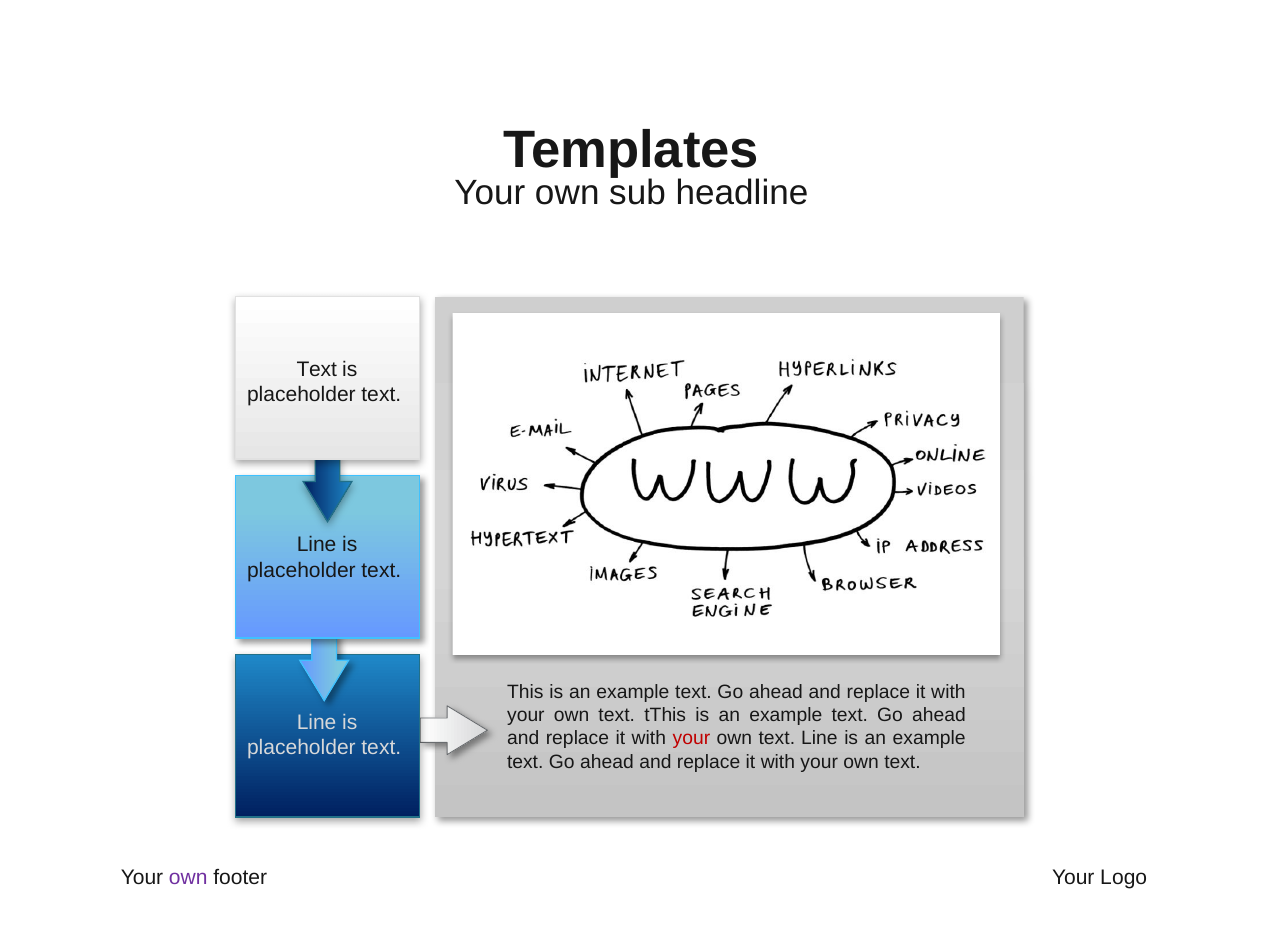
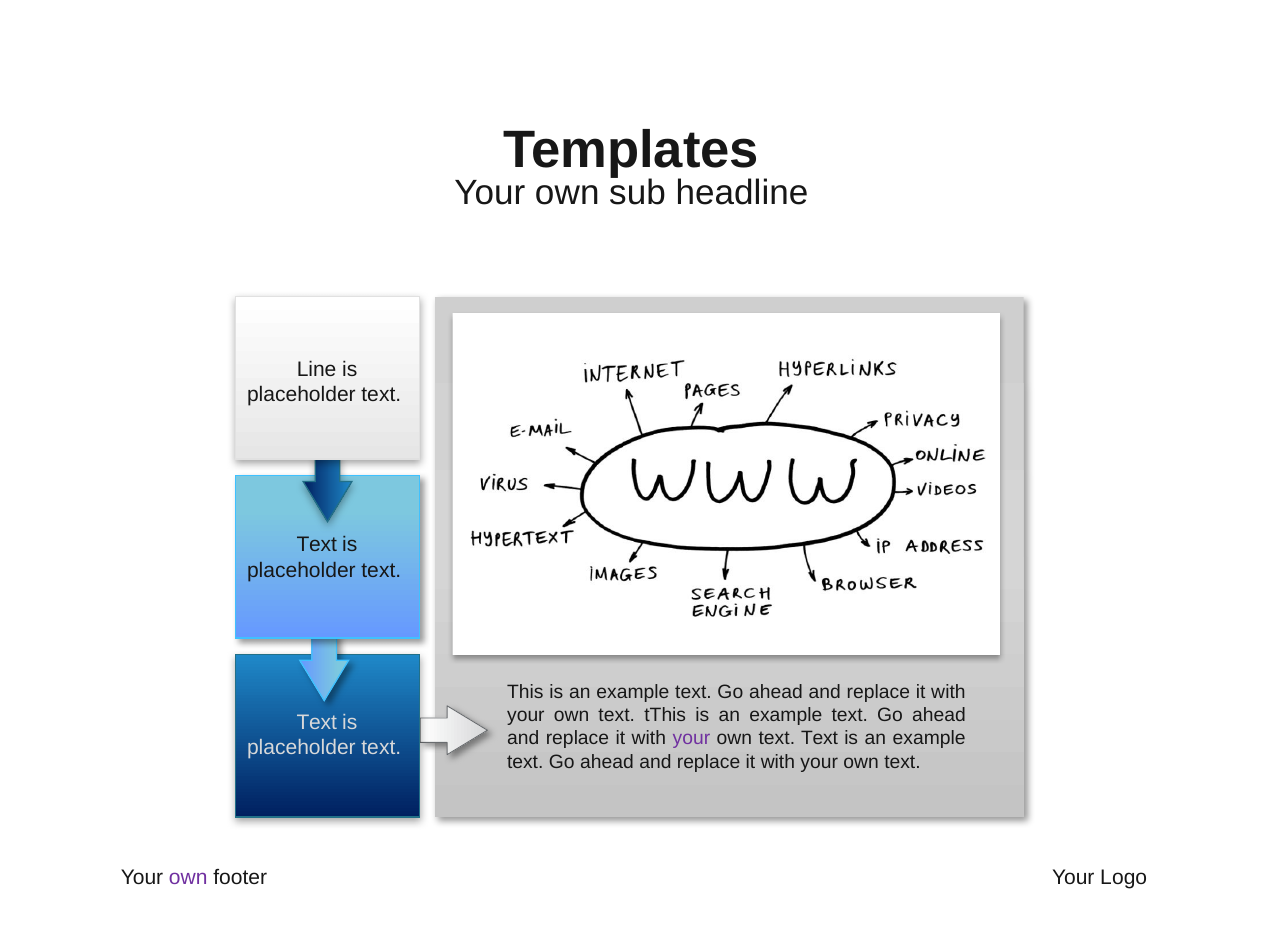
Text at (317, 369): Text -> Line
Line at (317, 545): Line -> Text
Line at (317, 723): Line -> Text
your at (691, 739) colour: red -> purple
own text Line: Line -> Text
